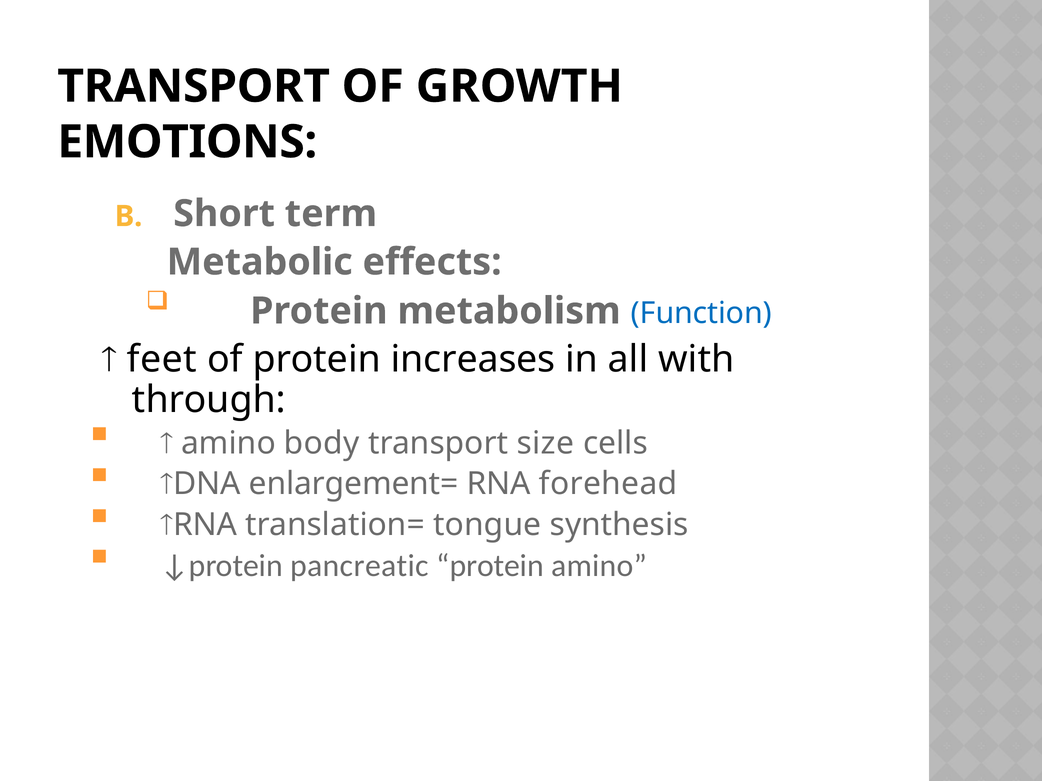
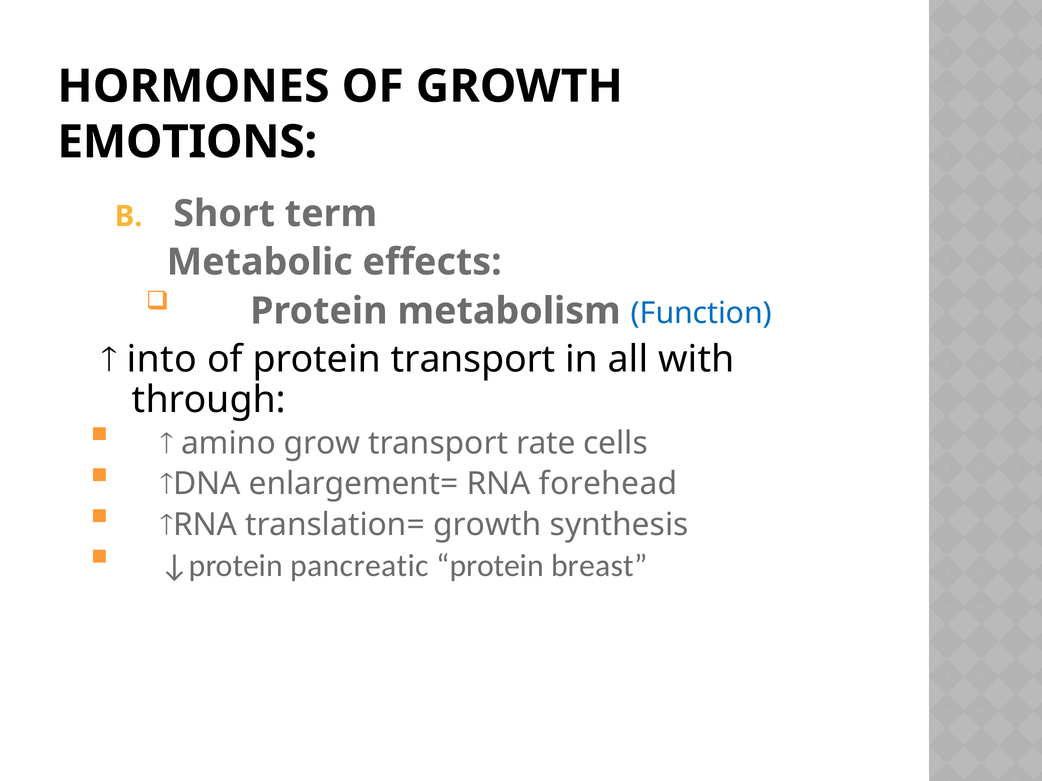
TRANSPORT at (194, 86): TRANSPORT -> HORMONES
feet: feet -> into
protein increases: increases -> transport
body: body -> grow
size: size -> rate
translation= tongue: tongue -> growth
protein amino: amino -> breast
